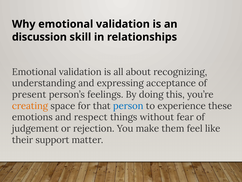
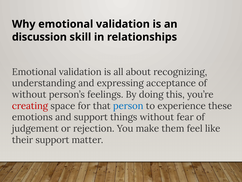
present at (29, 94): present -> without
creating colour: orange -> red
and respect: respect -> support
